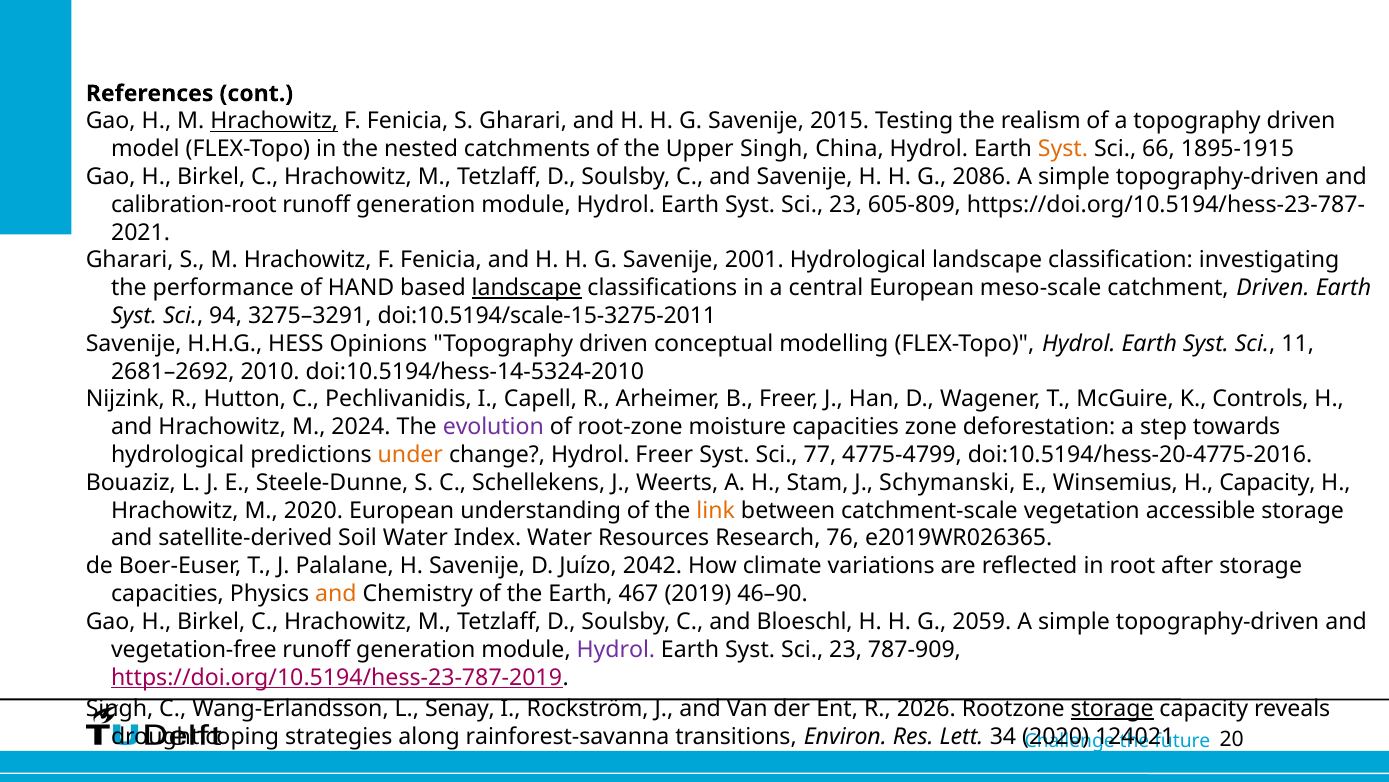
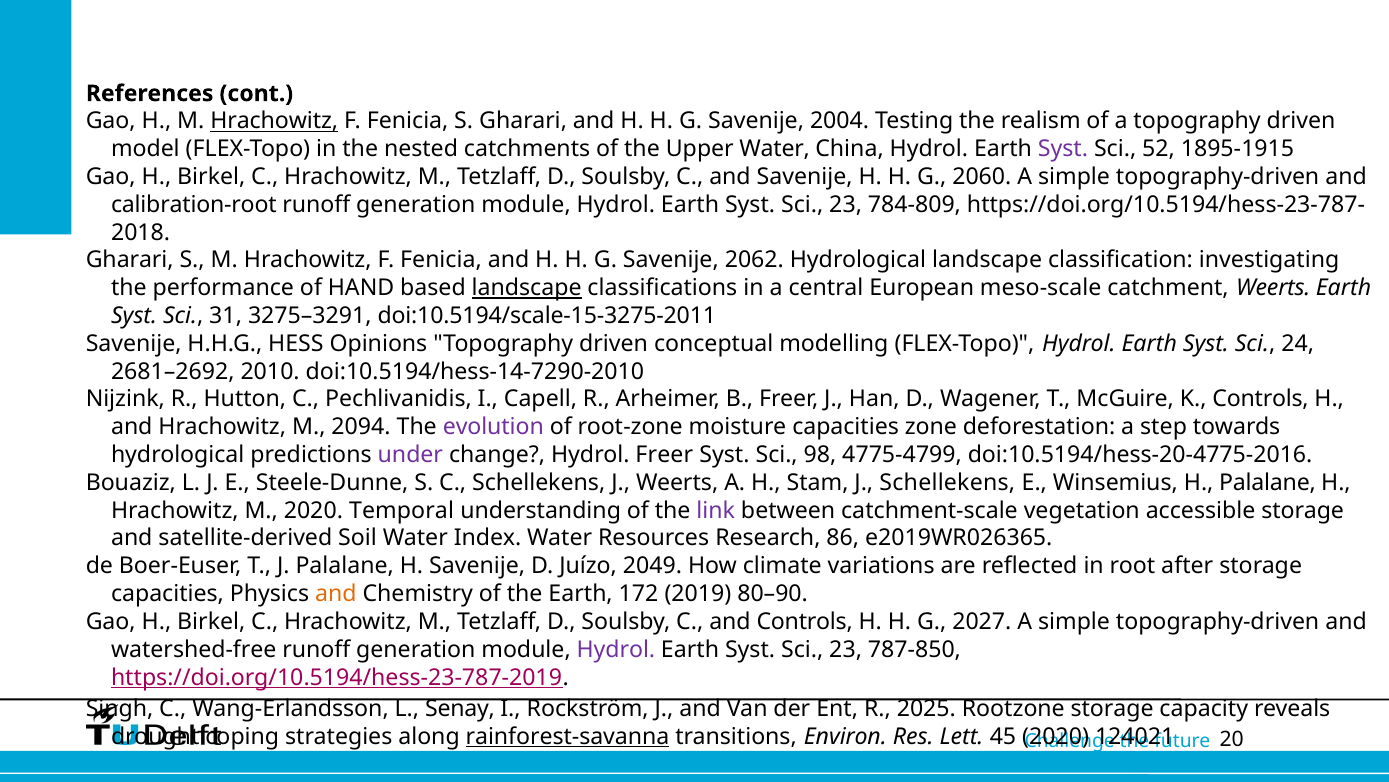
2015: 2015 -> 2004
Upper Singh: Singh -> Water
Syst at (1063, 149) colour: orange -> purple
66: 66 -> 52
2086: 2086 -> 2060
605-809: 605-809 -> 784-809
2021: 2021 -> 2018
2001: 2001 -> 2062
catchment Driven: Driven -> Weerts
94: 94 -> 31
11: 11 -> 24
doi:10.5194/hess-14-5324-2010: doi:10.5194/hess-14-5324-2010 -> doi:10.5194/hess-14-7290-2010
2024: 2024 -> 2094
under colour: orange -> purple
77: 77 -> 98
J Schymanski: Schymanski -> Schellekens
H Capacity: Capacity -> Palalane
2020 European: European -> Temporal
link colour: orange -> purple
76: 76 -> 86
2042: 2042 -> 2049
467: 467 -> 172
46–90: 46–90 -> 80–90
and Bloeschl: Bloeschl -> Controls
2059: 2059 -> 2027
vegetation-free: vegetation-free -> watershed-free
787-909: 787-909 -> 787-850
2026: 2026 -> 2025
storage at (1112, 708) underline: present -> none
rainforest-savanna underline: none -> present
34: 34 -> 45
